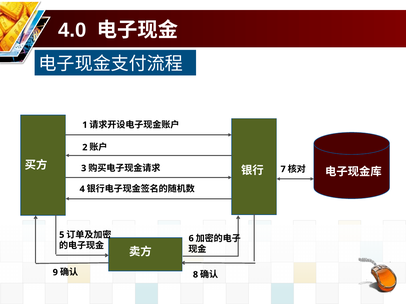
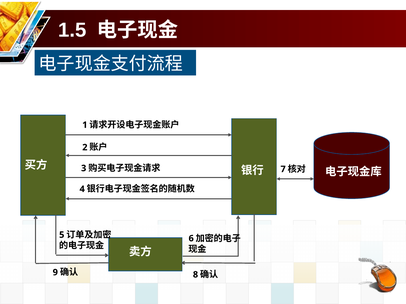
4.0: 4.0 -> 1.5
